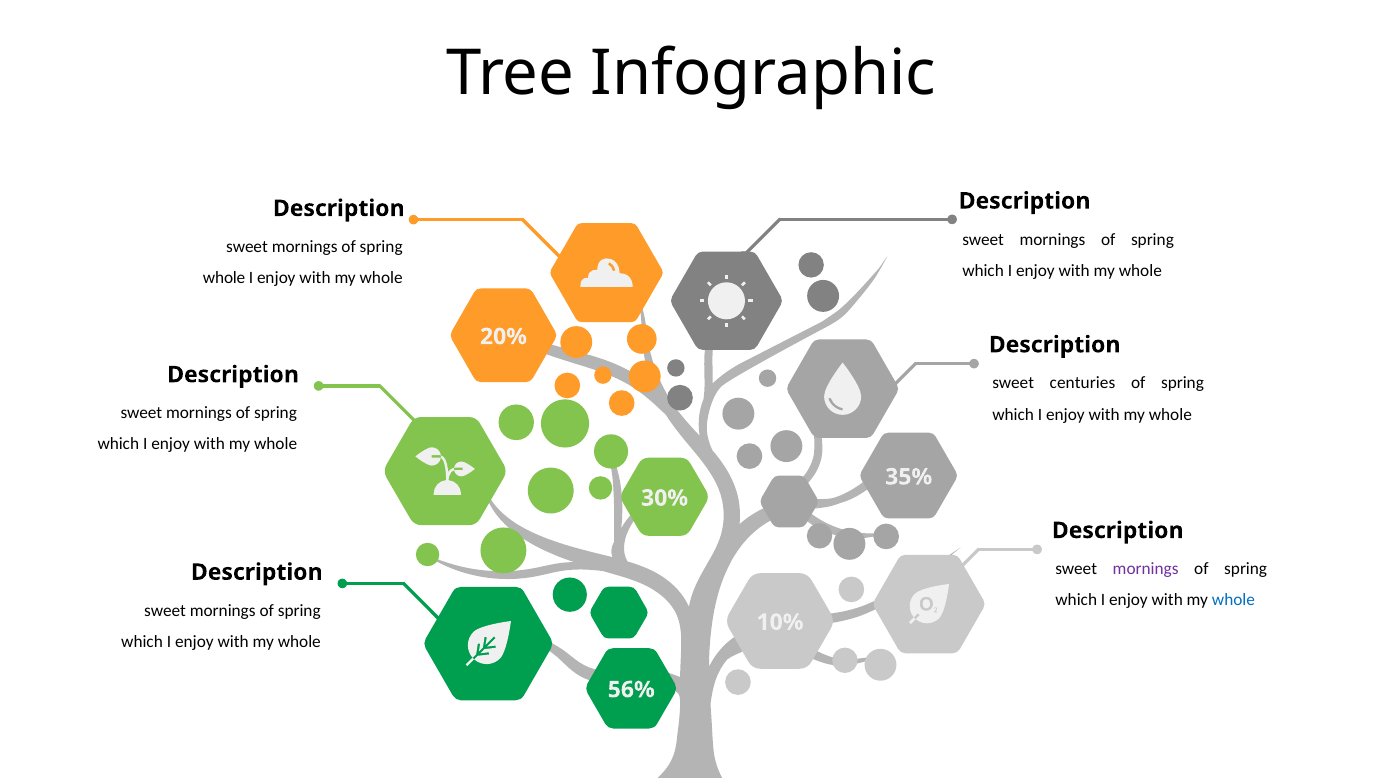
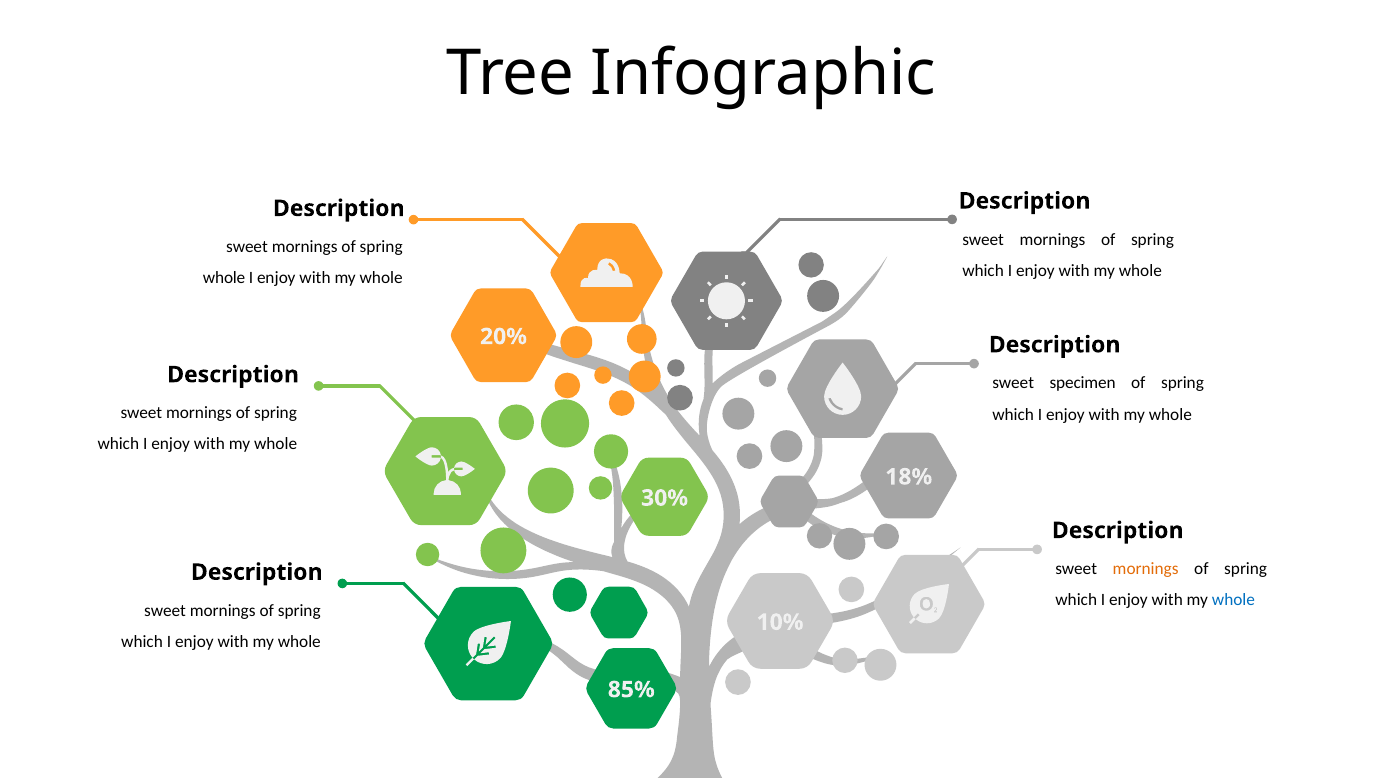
centuries: centuries -> specimen
35%: 35% -> 18%
mornings at (1146, 569) colour: purple -> orange
56%: 56% -> 85%
